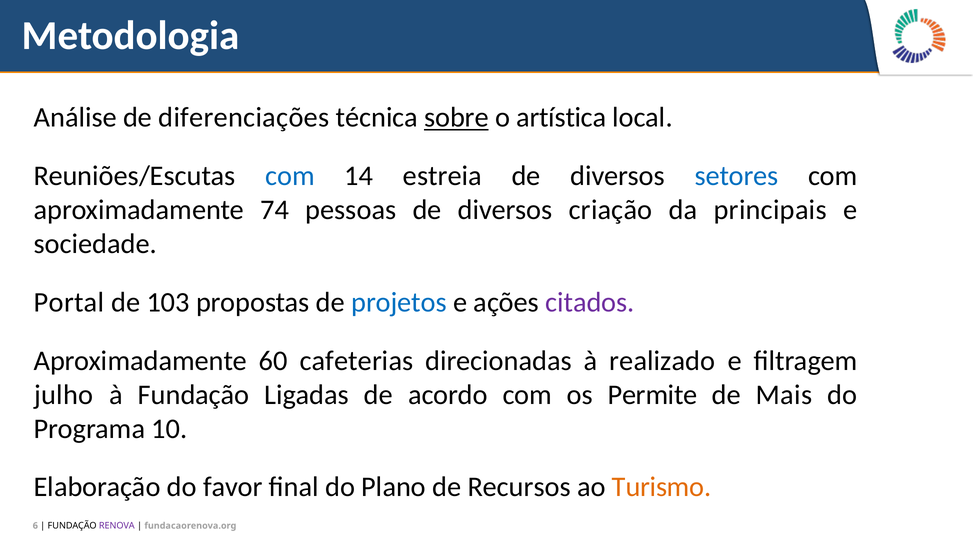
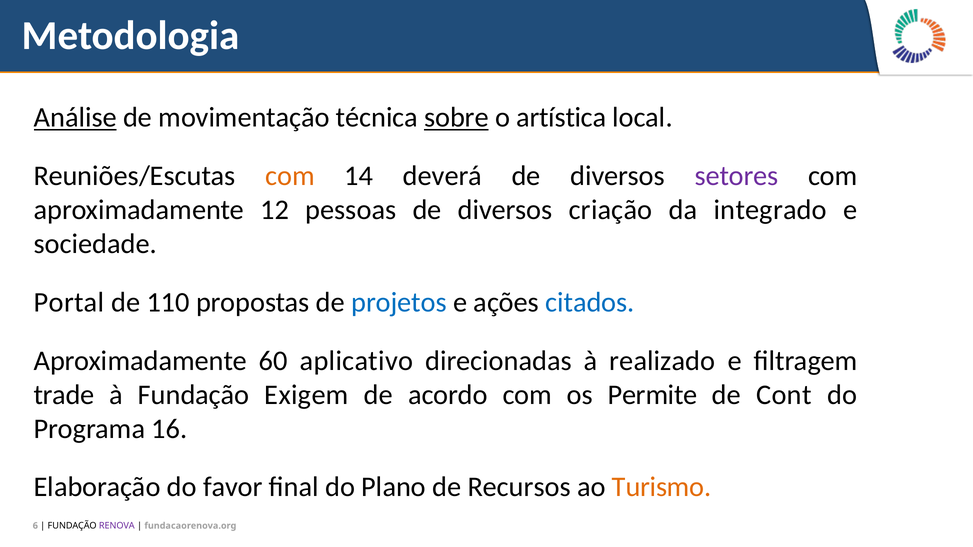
Análise underline: none -> present
diferenciações: diferenciações -> movimentação
com at (290, 176) colour: blue -> orange
estreia: estreia -> deverá
setores colour: blue -> purple
74: 74 -> 12
principais: principais -> integrado
103: 103 -> 110
citados colour: purple -> blue
cafeterias: cafeterias -> aplicativo
julho: julho -> trade
Ligadas: Ligadas -> Exigem
Mais: Mais -> Cont
10: 10 -> 16
